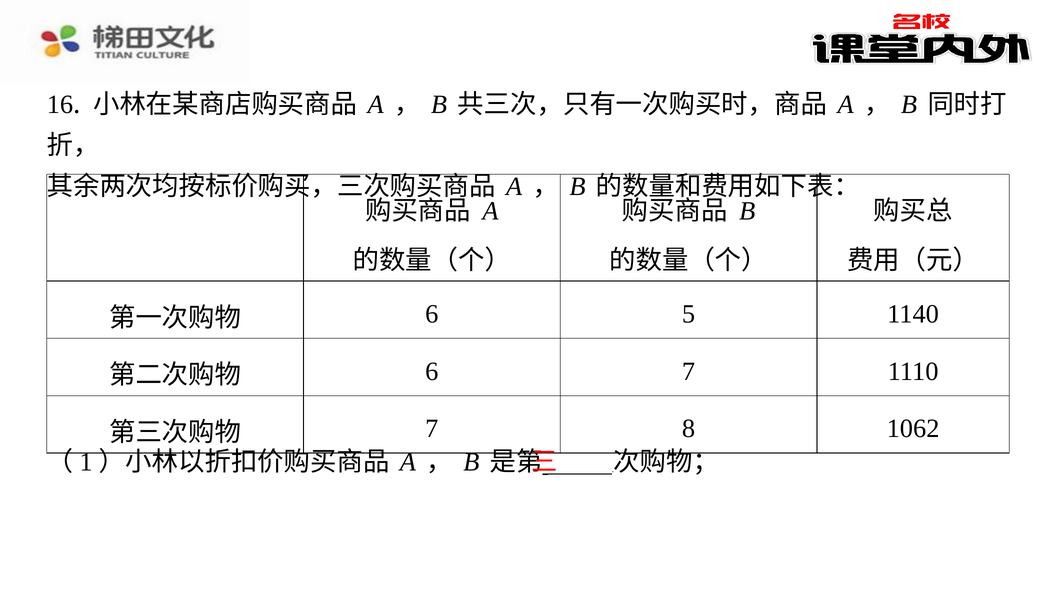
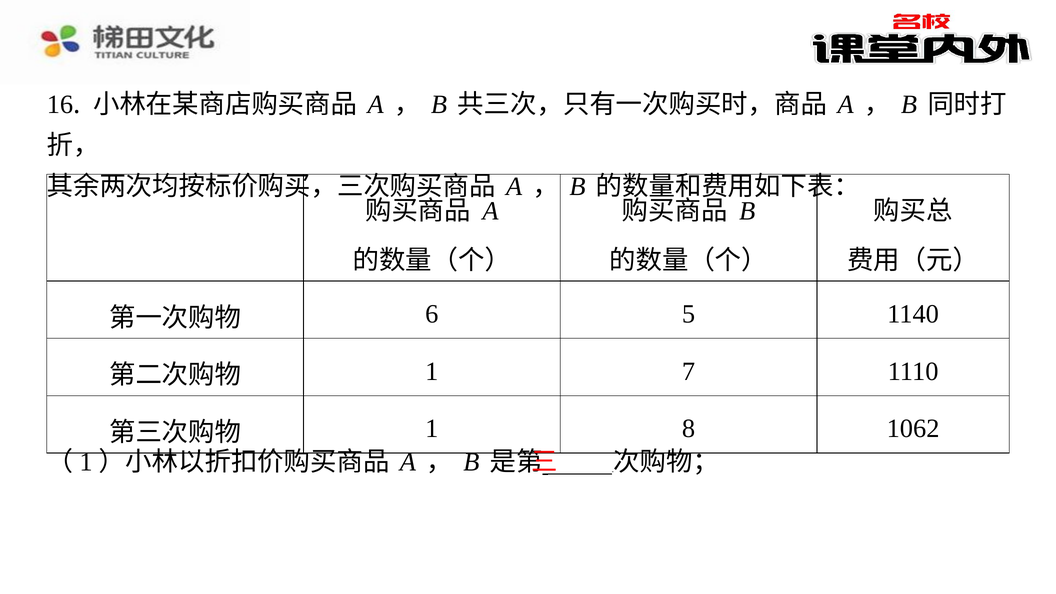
6 at (432, 371): 6 -> 1
7 at (432, 429): 7 -> 1
